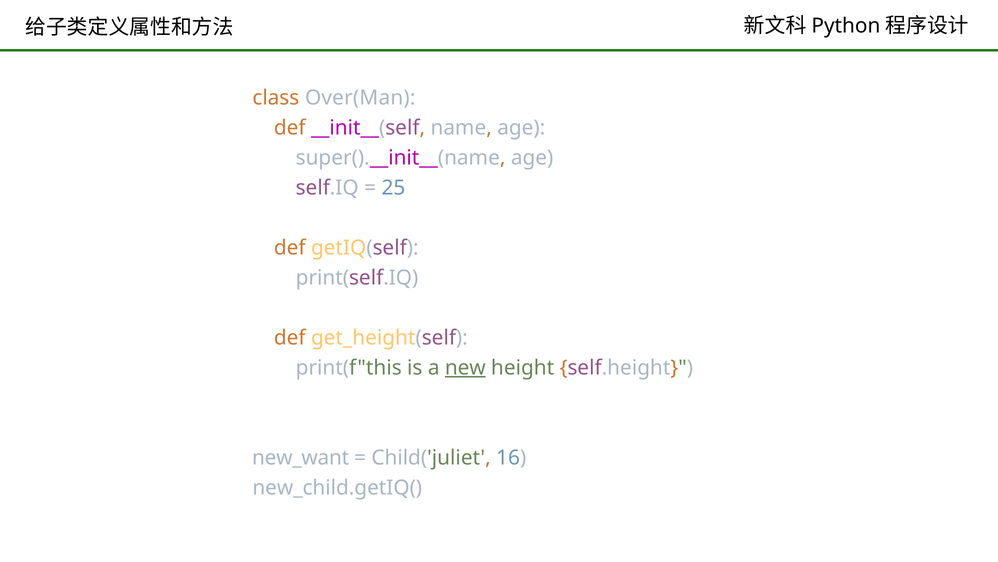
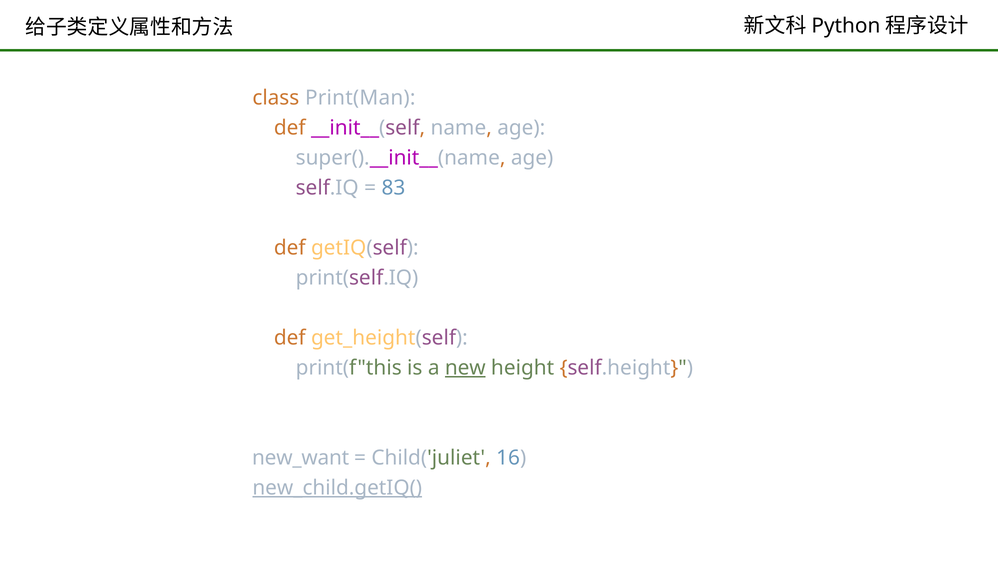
Over(Man: Over(Man -> Print(Man
25: 25 -> 83
new_child.getIQ( underline: none -> present
